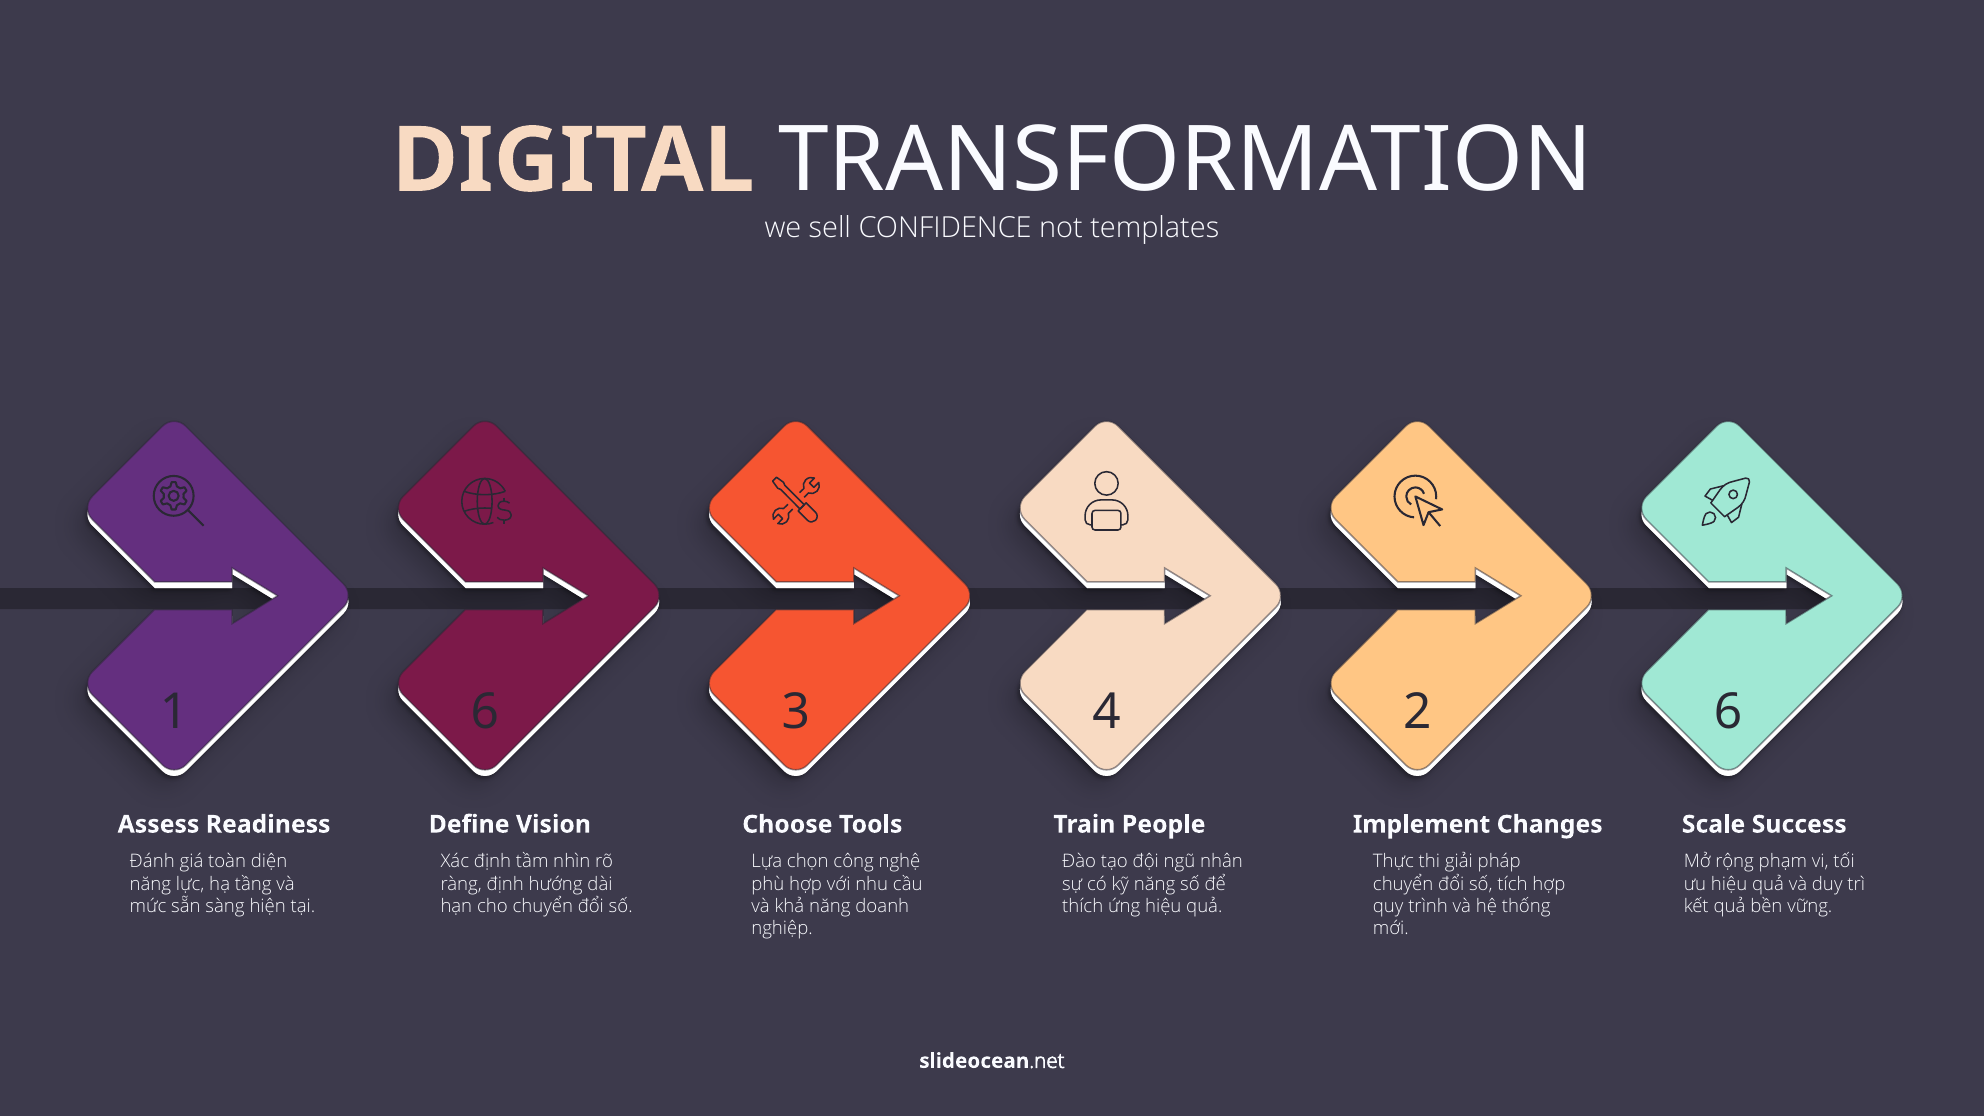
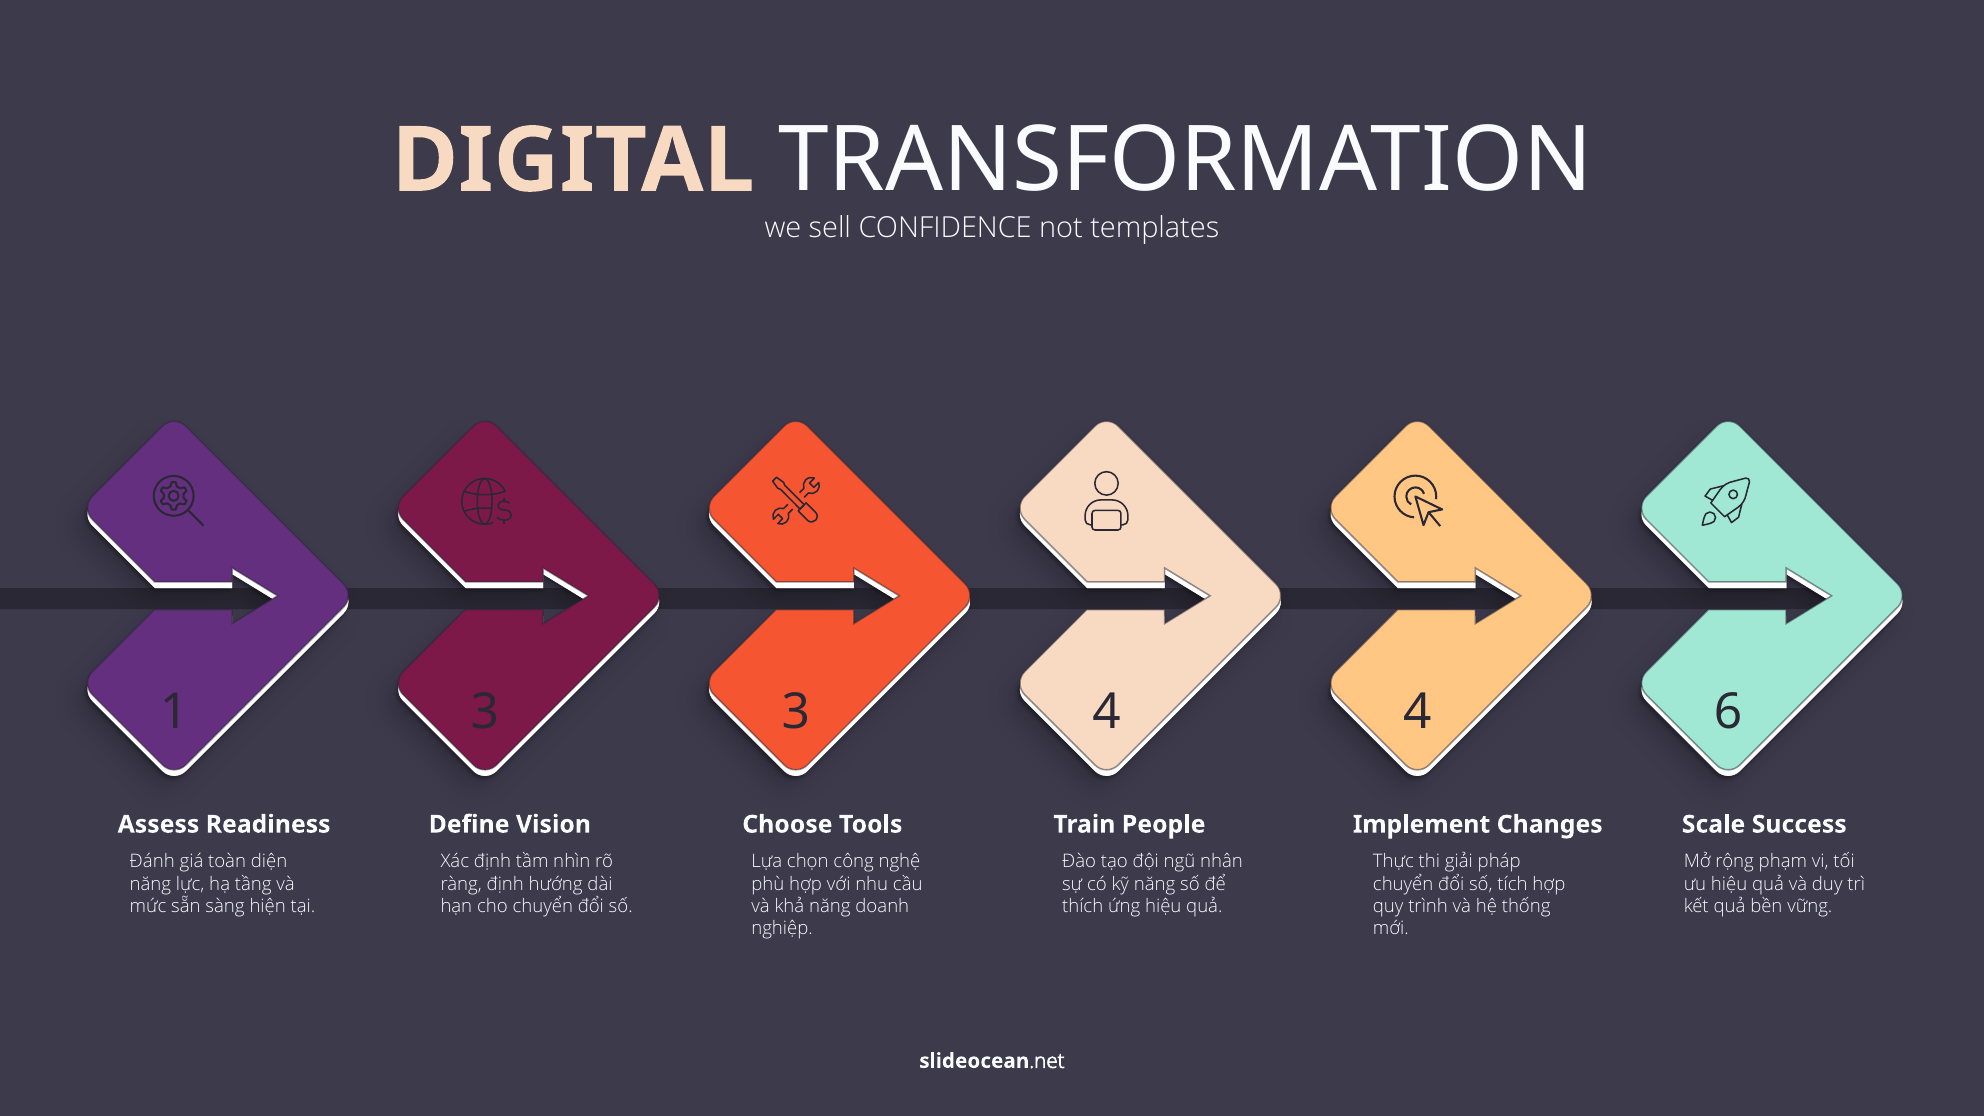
1 6: 6 -> 3
4 2: 2 -> 4
